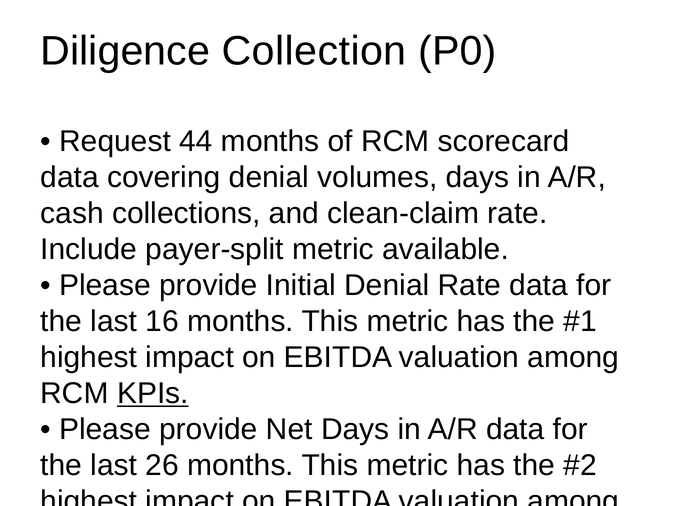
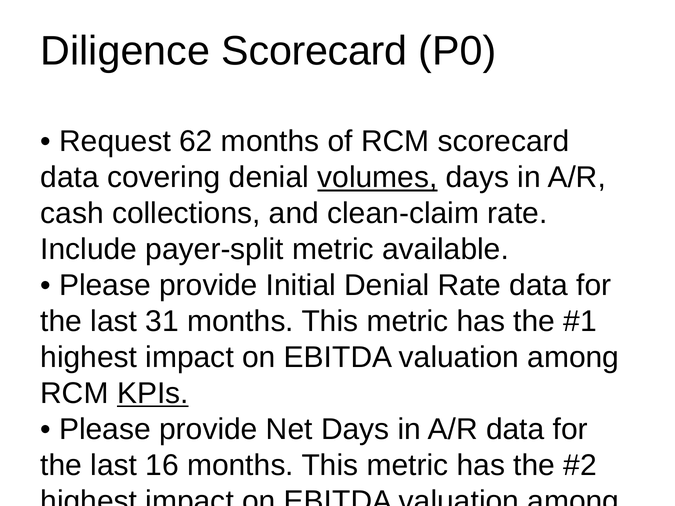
Diligence Collection: Collection -> Scorecard
44: 44 -> 62
volumes underline: none -> present
16: 16 -> 31
26: 26 -> 16
